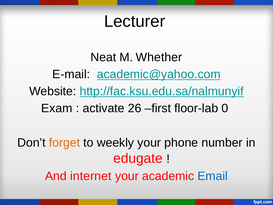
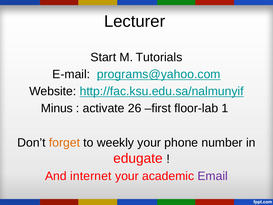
Neat: Neat -> Start
Whether: Whether -> Tutorials
academic@yahoo.com: academic@yahoo.com -> programs@yahoo.com
Exam: Exam -> Minus
0: 0 -> 1
Email colour: blue -> purple
